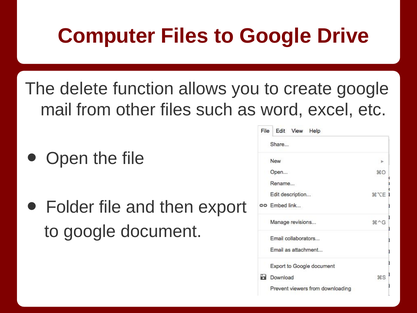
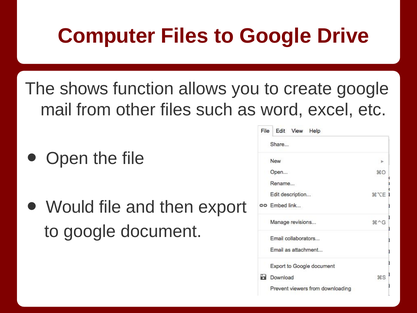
delete: delete -> shows
Folder: Folder -> Would
